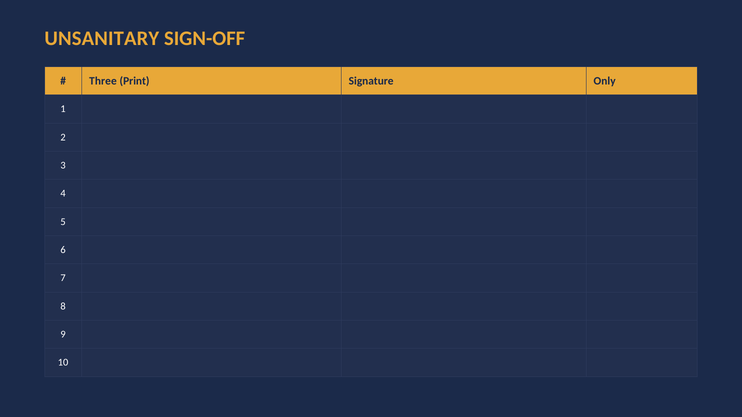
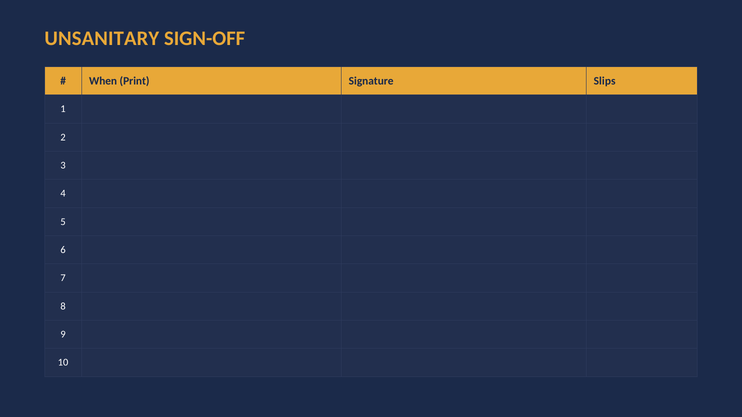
Three: Three -> When
Only: Only -> Slips
